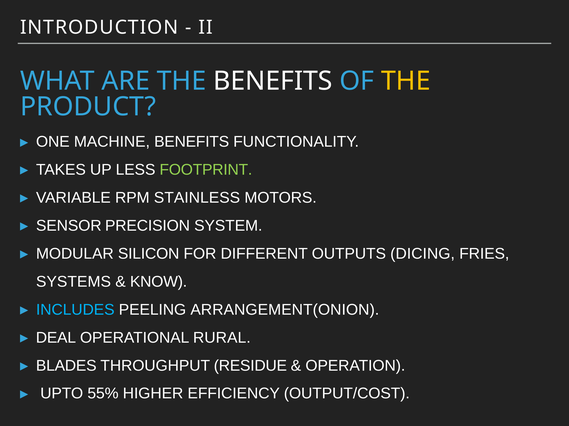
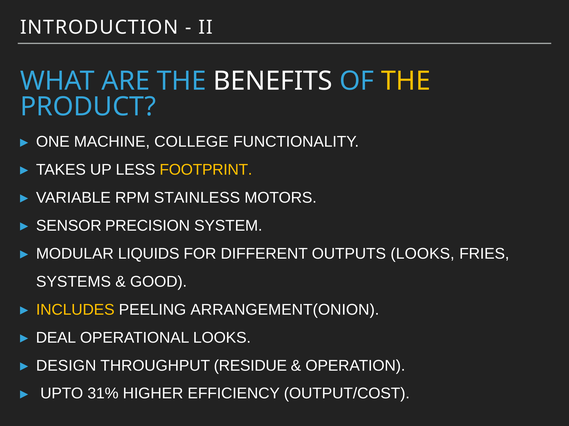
MACHINE BENEFITS: BENEFITS -> COLLEGE
FOOTPRINT colour: light green -> yellow
SILICON: SILICON -> LIQUIDS
OUTPUTS DICING: DICING -> LOOKS
KNOW: KNOW -> GOOD
INCLUDES colour: light blue -> yellow
OPERATIONAL RURAL: RURAL -> LOOKS
BLADES: BLADES -> DESIGN
55%: 55% -> 31%
